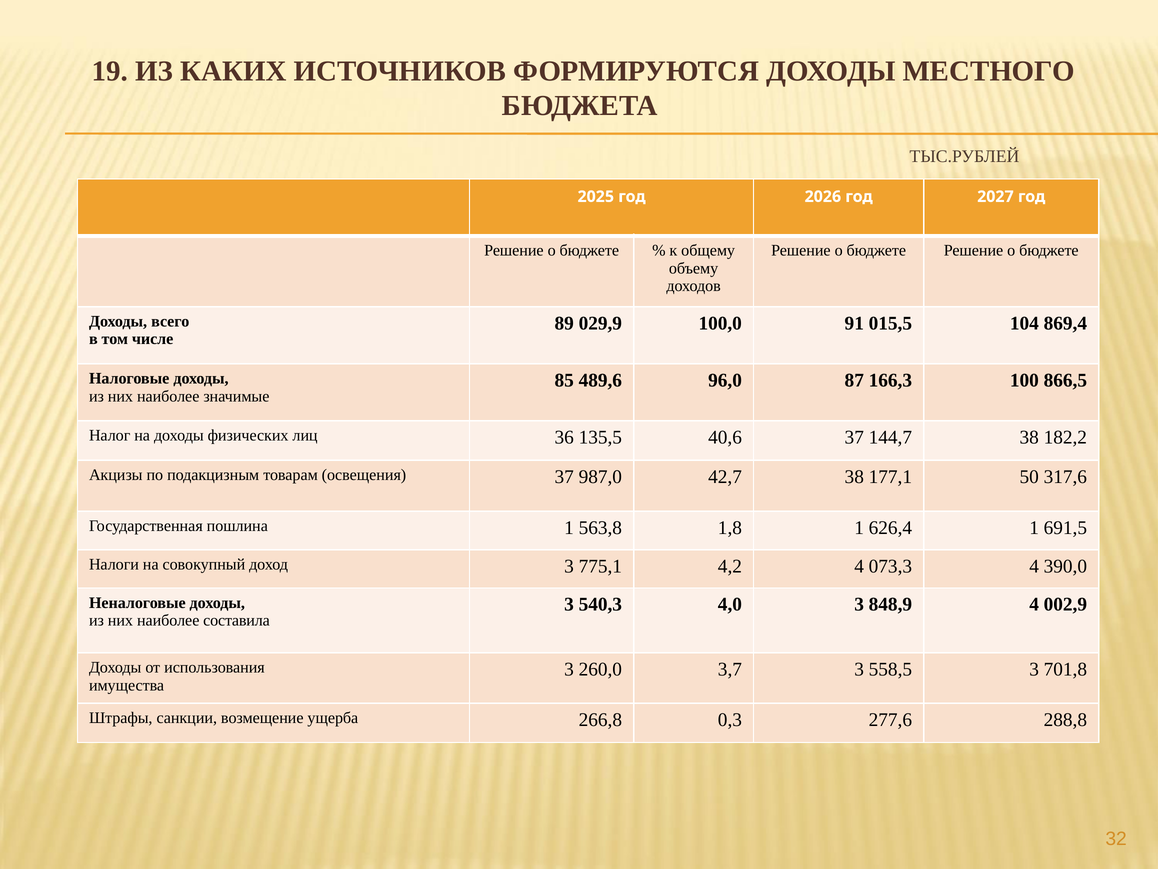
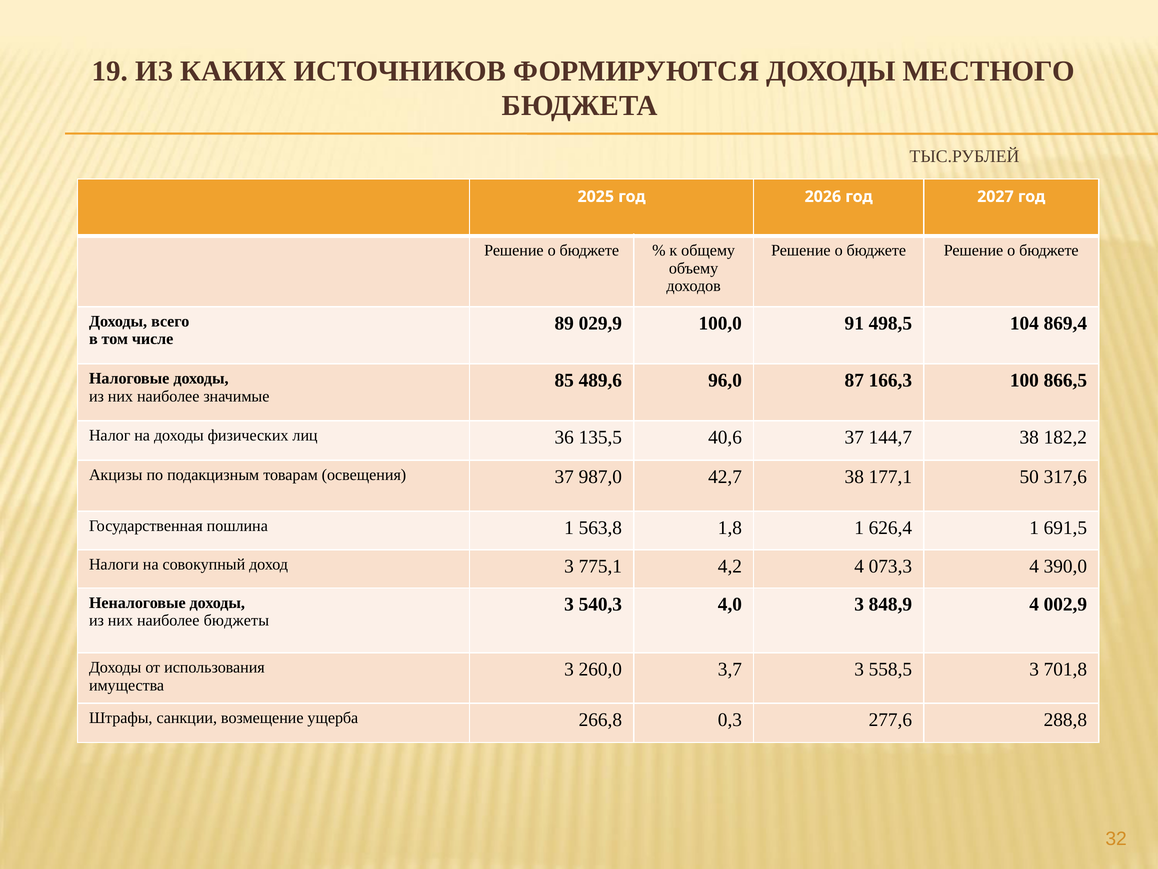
015,5: 015,5 -> 498,5
составила: составила -> бюджеты
